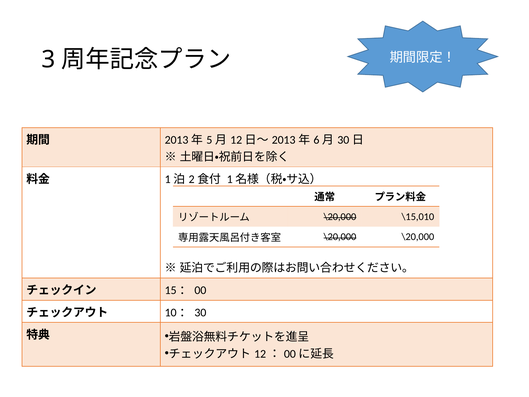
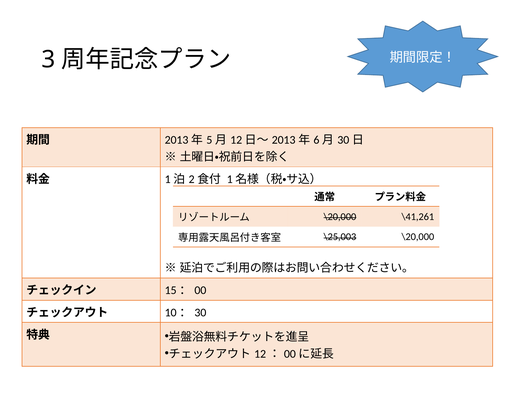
\15,010: \15,010 -> \41,261
\20,000 at (340, 237): \20,000 -> \25,003
